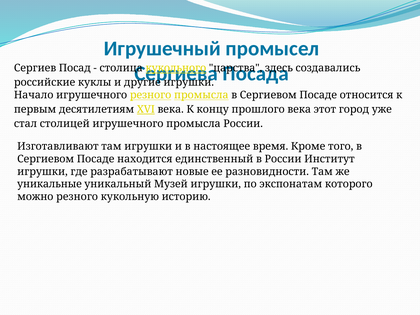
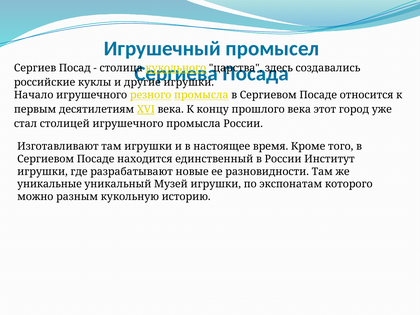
можно резного: резного -> разным
